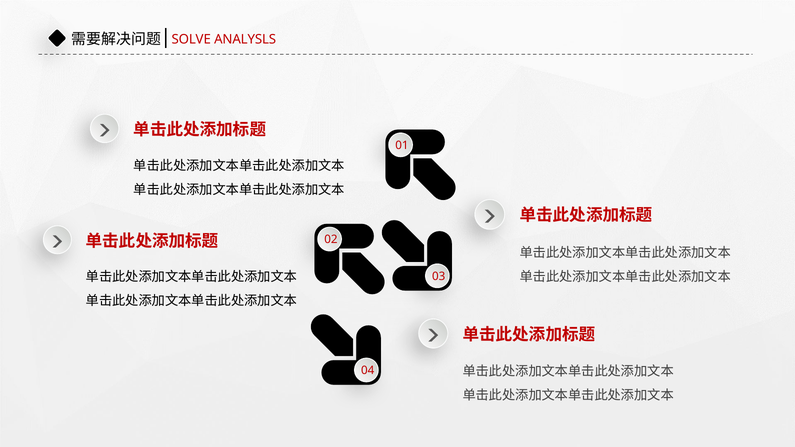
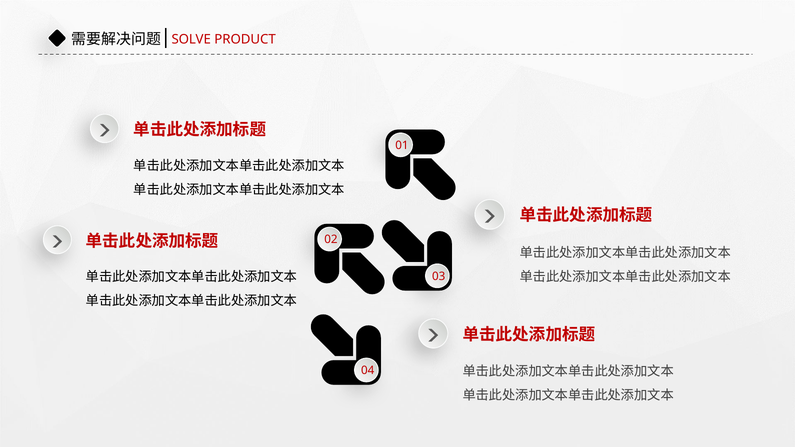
ANALYSLS: ANALYSLS -> PRODUCT
